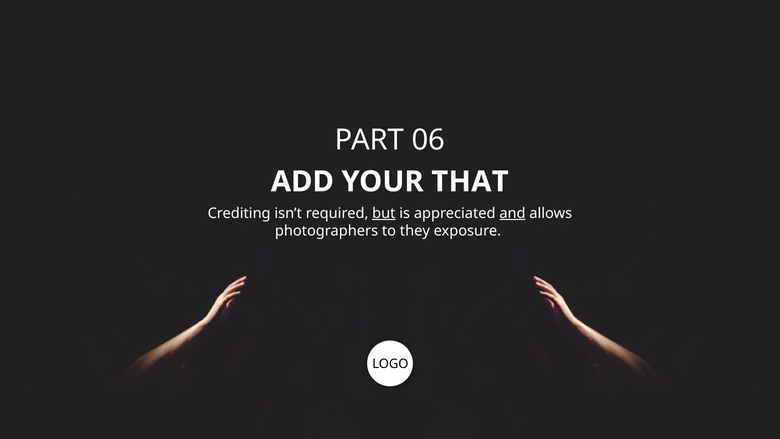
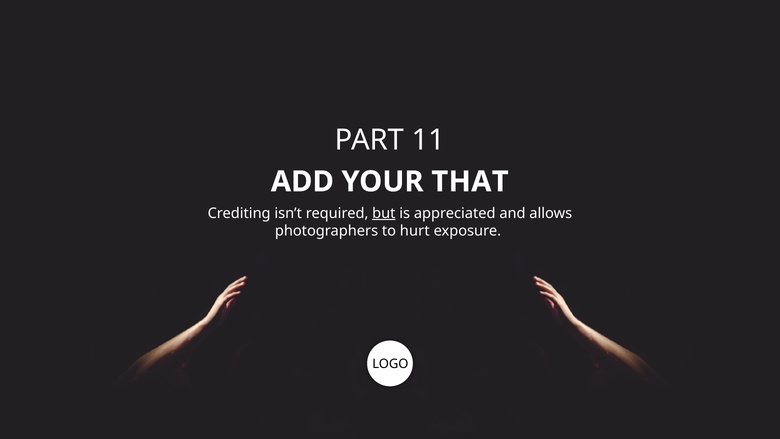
06: 06 -> 11
and underline: present -> none
they: they -> hurt
